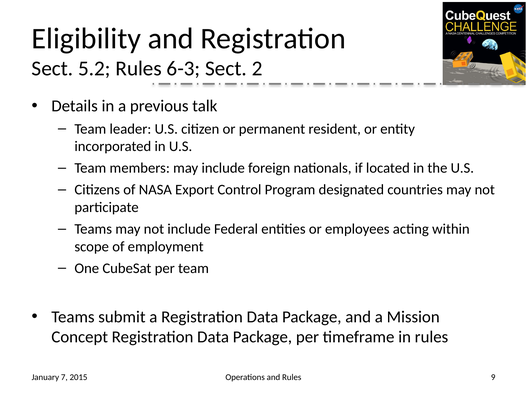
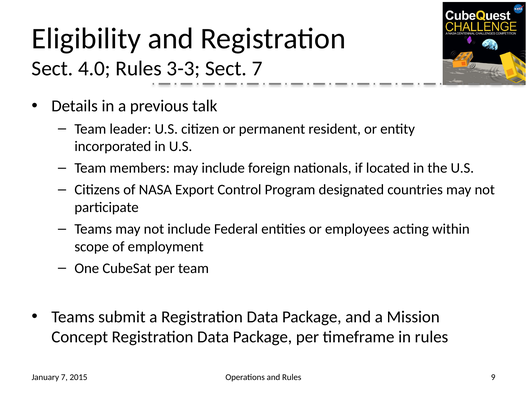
5.2: 5.2 -> 4.0
6-3: 6-3 -> 3-3
Sect 2: 2 -> 7
